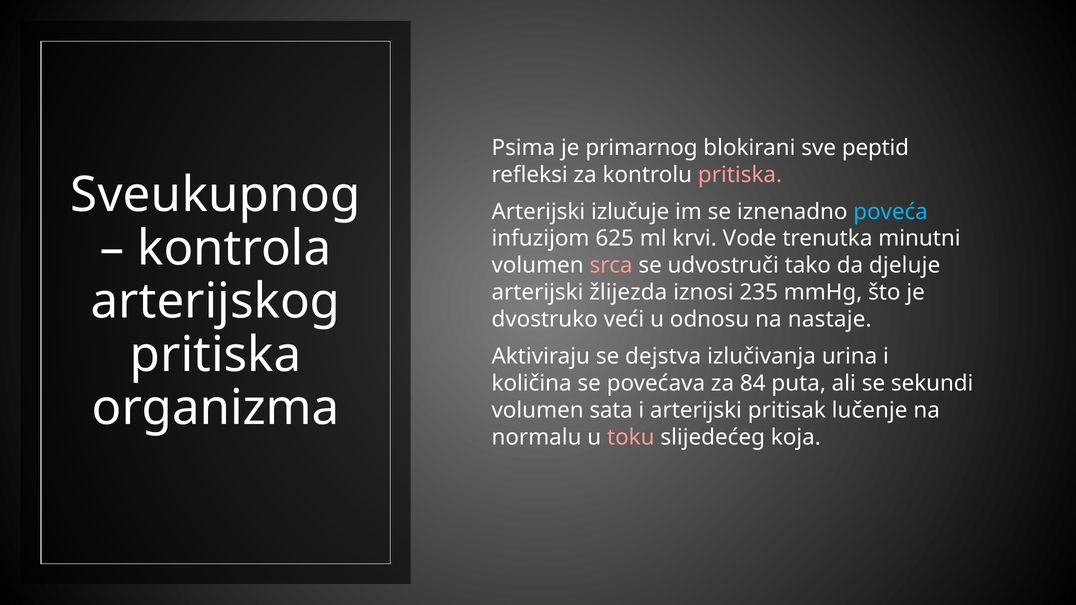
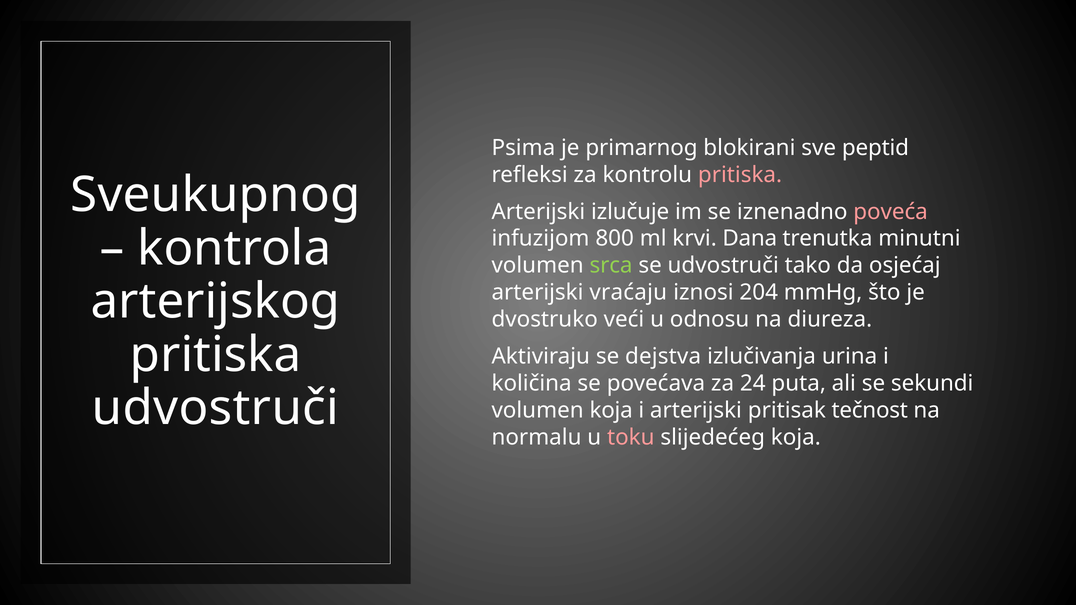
poveća colour: light blue -> pink
625: 625 -> 800
Vode: Vode -> Dana
srca colour: pink -> light green
djeluje: djeluje -> osjećaj
žlijezda: žlijezda -> vraćaju
235: 235 -> 204
nastaje: nastaje -> diureza
84: 84 -> 24
organizma at (216, 408): organizma -> udvostruči
volumen sata: sata -> koja
lučenje: lučenje -> tečnost
